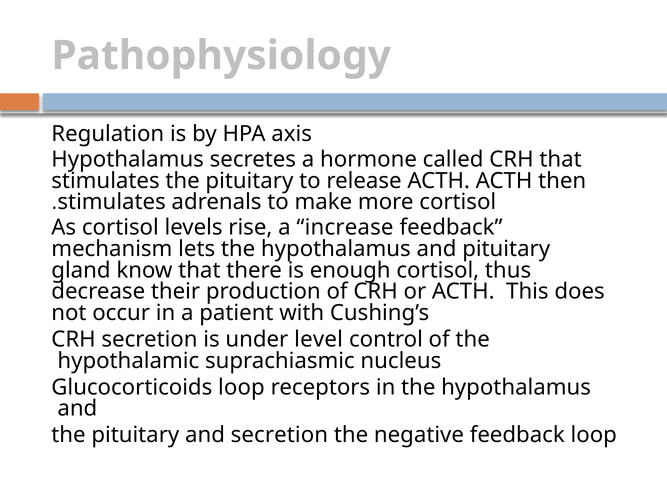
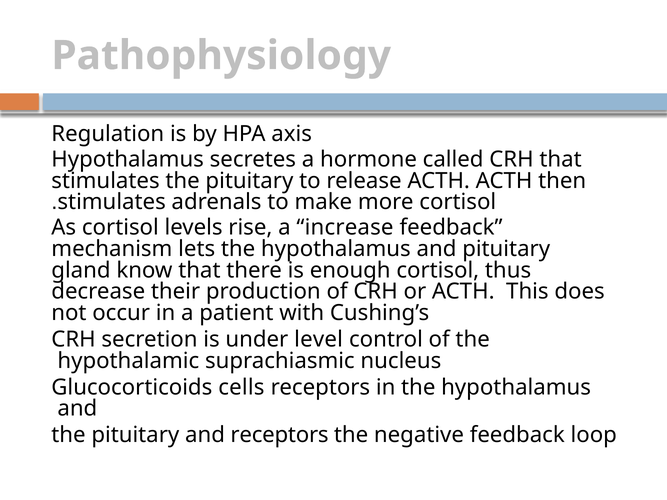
Glucocorticoids loop: loop -> cells
and secretion: secretion -> receptors
